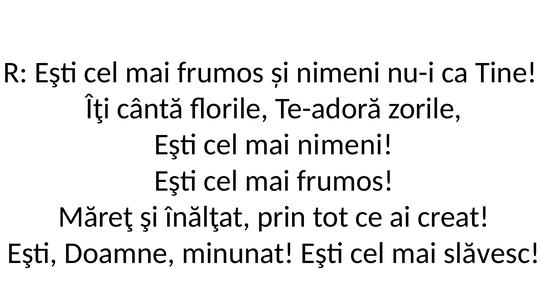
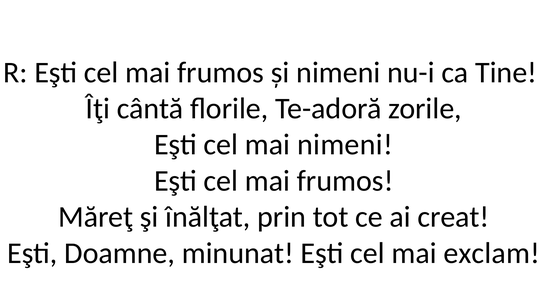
slăvesc: slăvesc -> exclam
